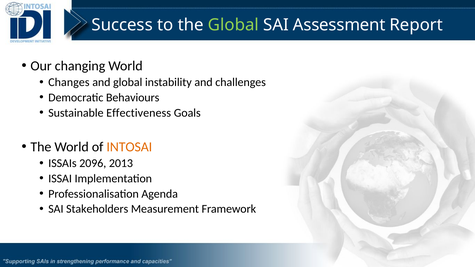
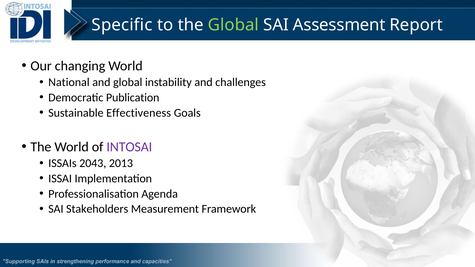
Success: Success -> Specific
Changes: Changes -> National
Behaviours: Behaviours -> Publication
INTOSAI colour: orange -> purple
2096: 2096 -> 2043
